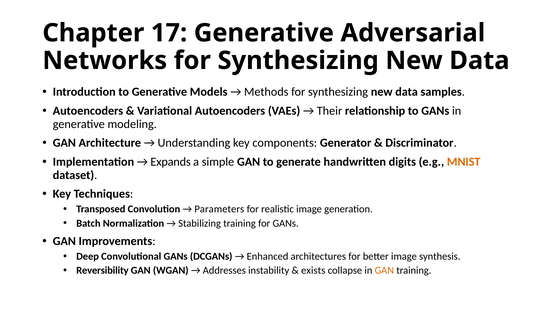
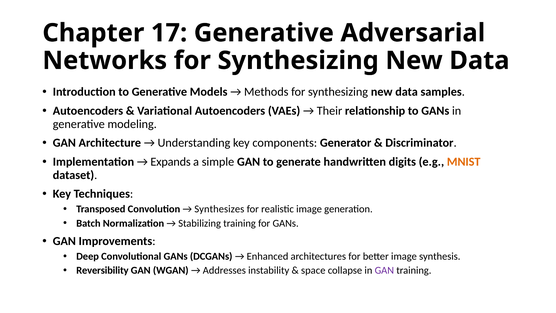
Parameters: Parameters -> Synthesizes
exists: exists -> space
GAN at (384, 270) colour: orange -> purple
